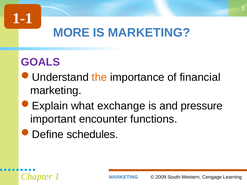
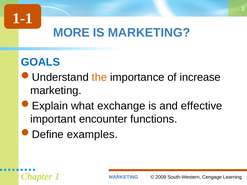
GOALS colour: purple -> blue
financial: financial -> increase
pressure: pressure -> effective
schedules: schedules -> examples
